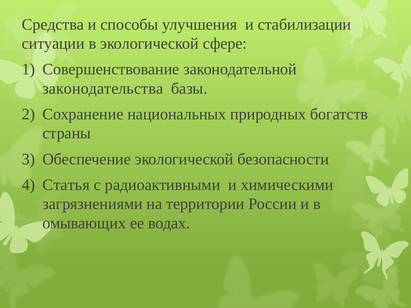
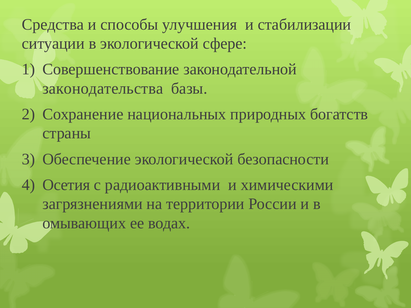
Статья: Статья -> Осетия
